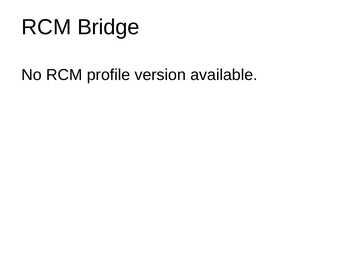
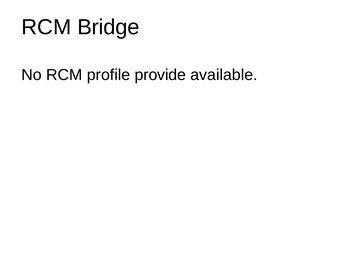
version: version -> provide
